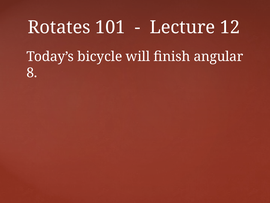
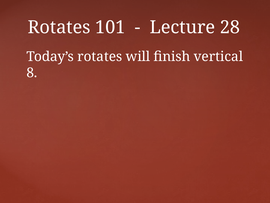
12: 12 -> 28
Today’s bicycle: bicycle -> rotates
angular: angular -> vertical
